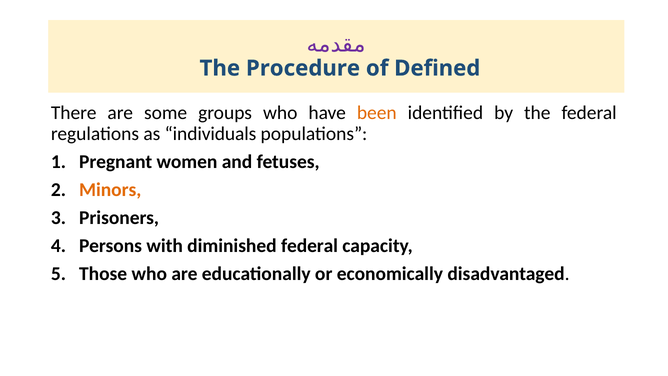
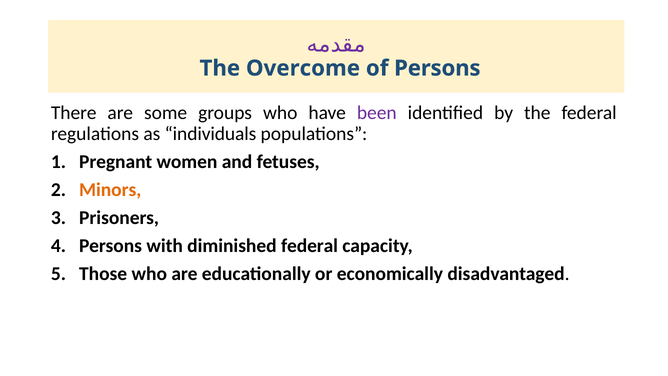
Procedure: Procedure -> Overcome
of Defined: Defined -> Persons
been colour: orange -> purple
